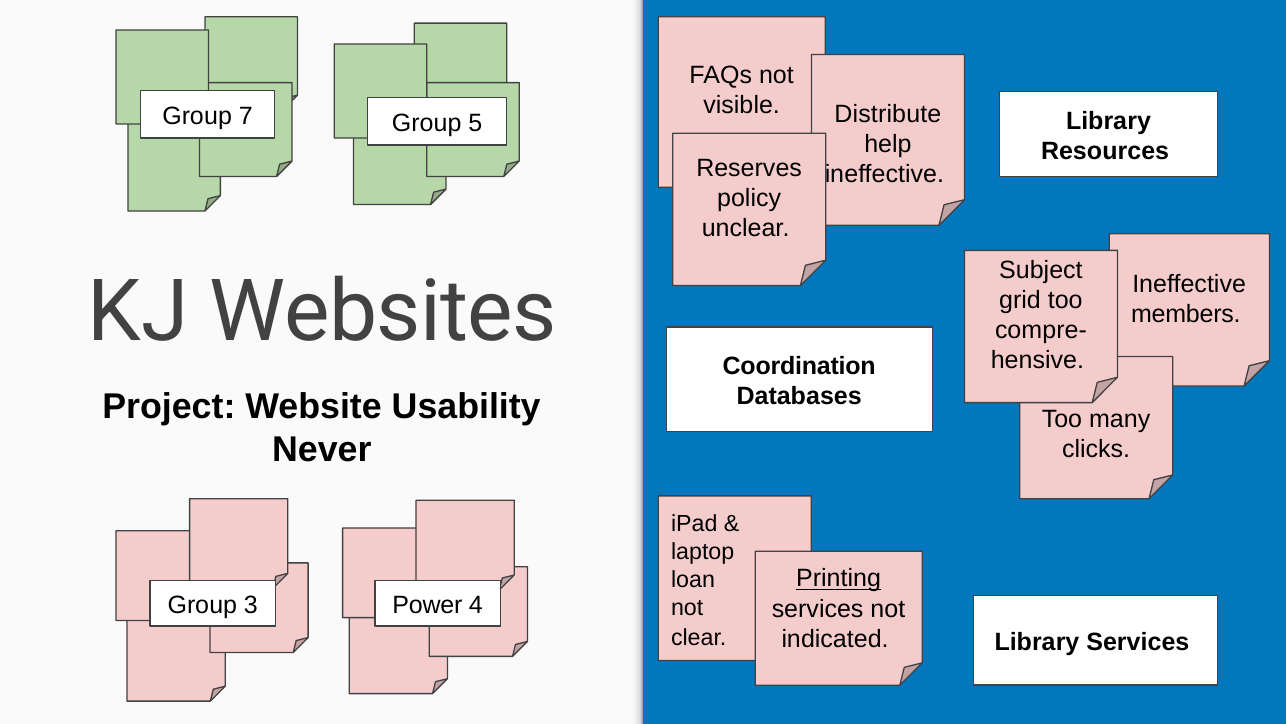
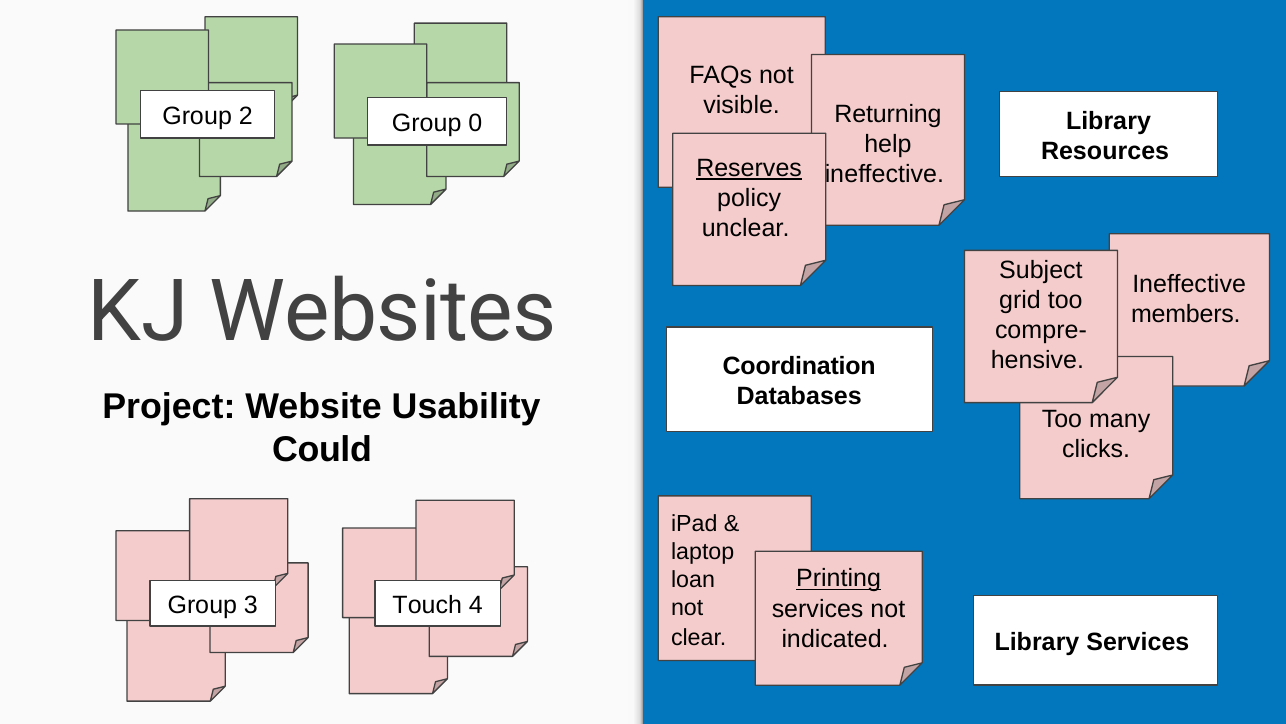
Distribute: Distribute -> Returning
7: 7 -> 2
5: 5 -> 0
Reserves underline: none -> present
Never: Never -> Could
Power: Power -> Touch
